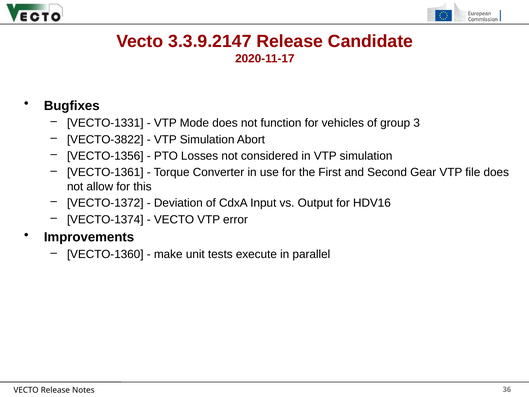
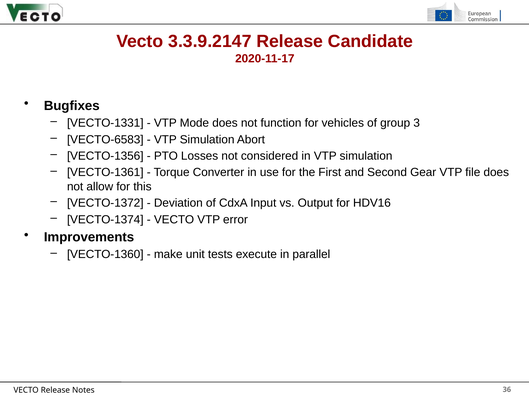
VECTO-3822: VECTO-3822 -> VECTO-6583
